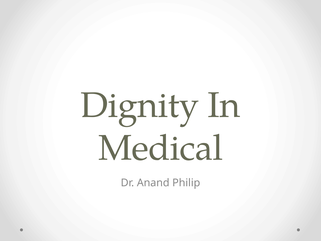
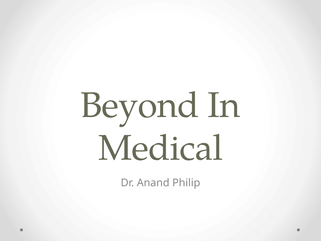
Dignity: Dignity -> Beyond
